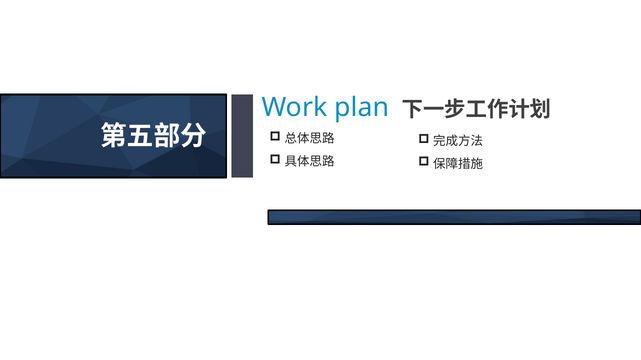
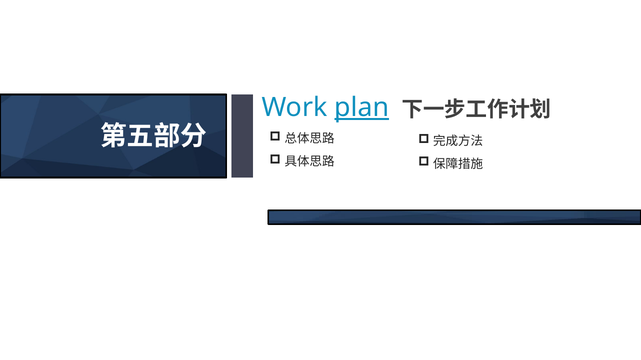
plan underline: none -> present
